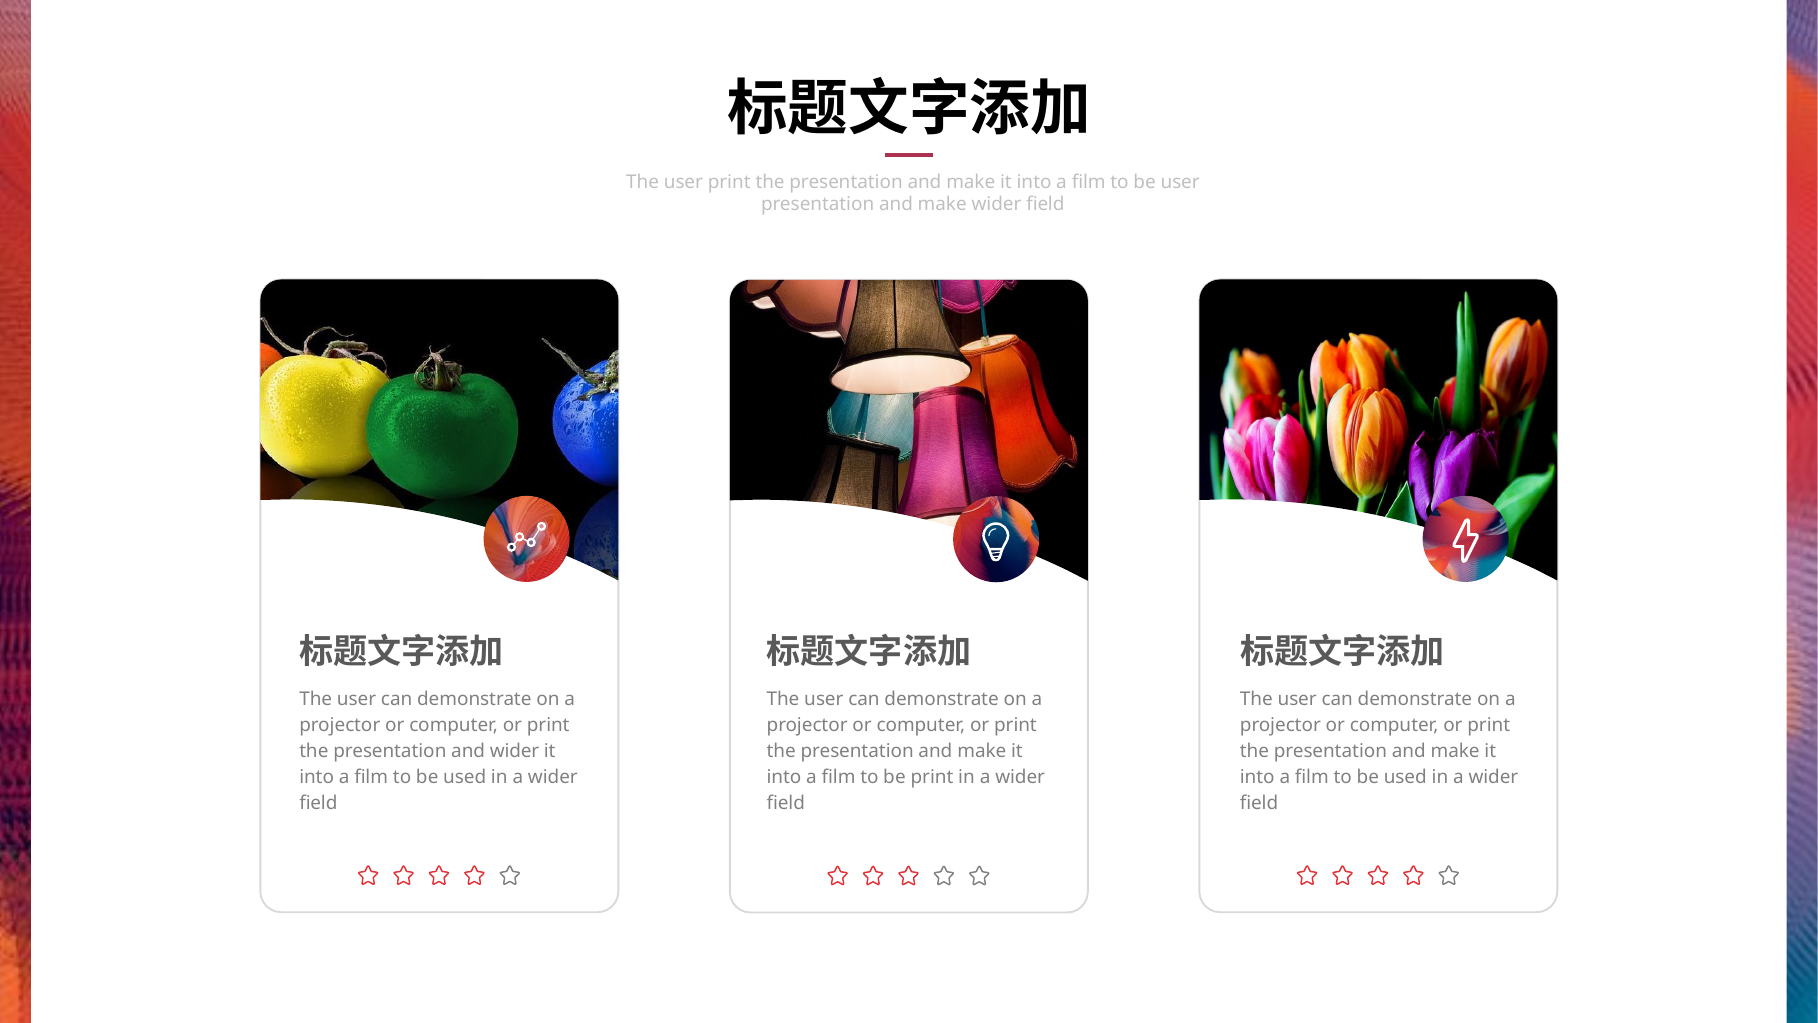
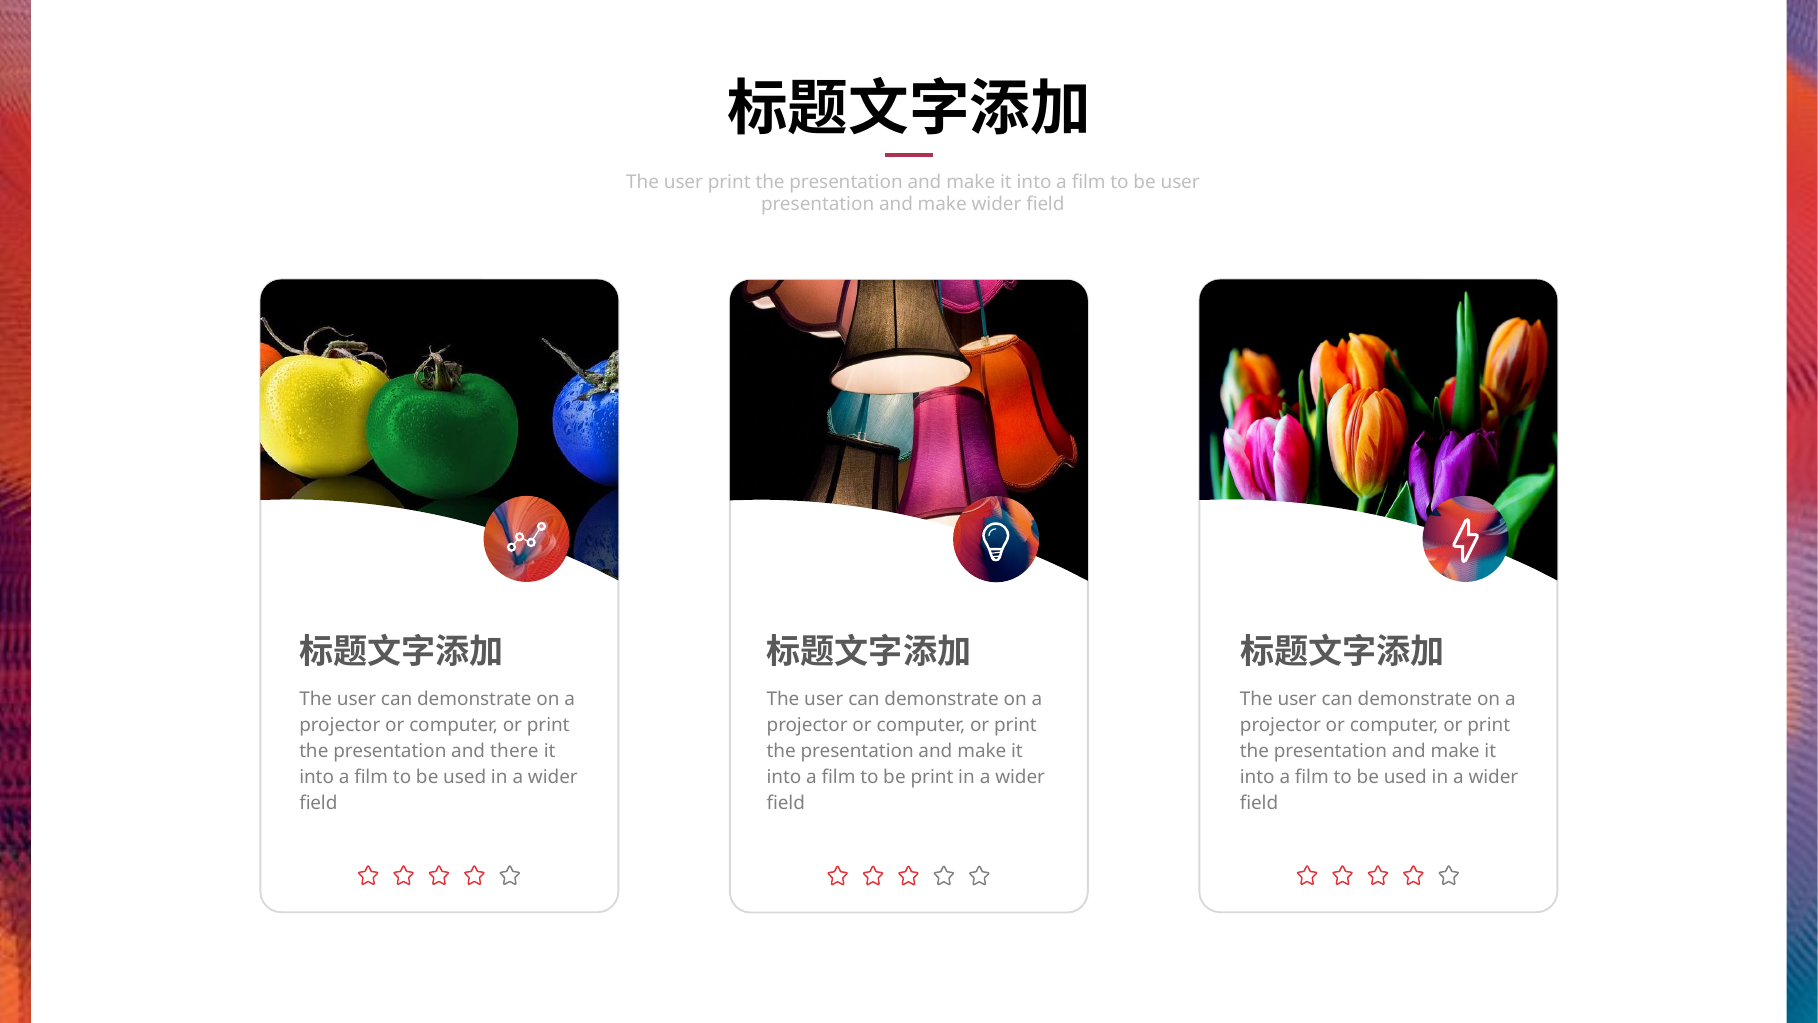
and wider: wider -> there
